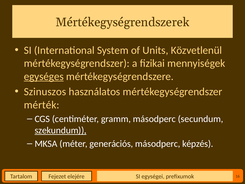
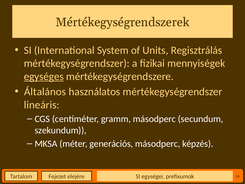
Közvetlenül: Közvetlenül -> Regisztrálás
Szinuszos: Szinuszos -> Általános
mérték: mérték -> lineáris
szekundum underline: present -> none
